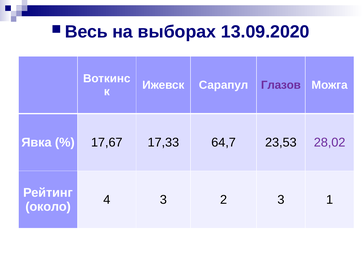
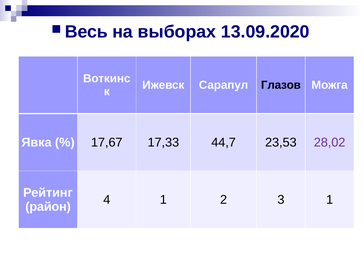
Глазов colour: purple -> black
64,7: 64,7 -> 44,7
4 3: 3 -> 1
около: около -> район
